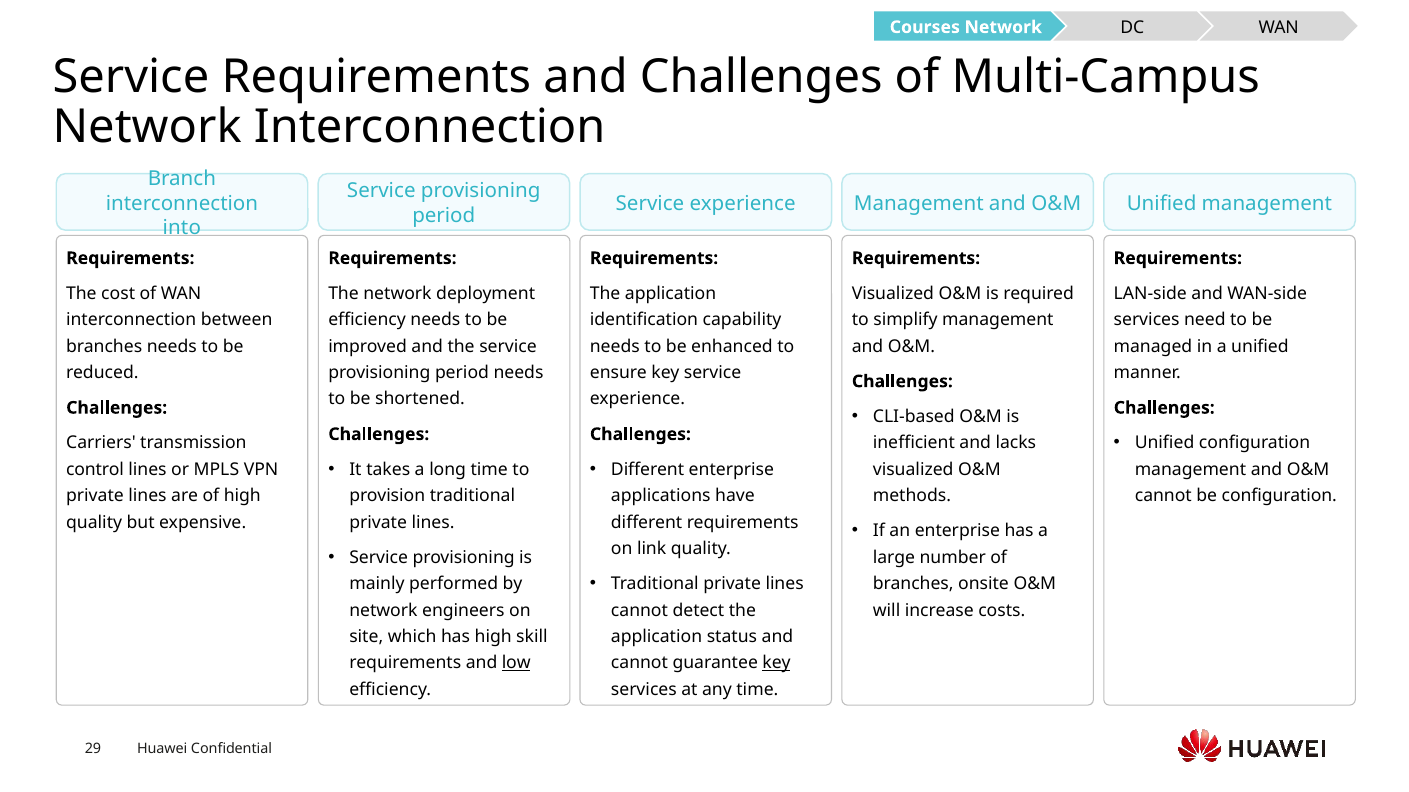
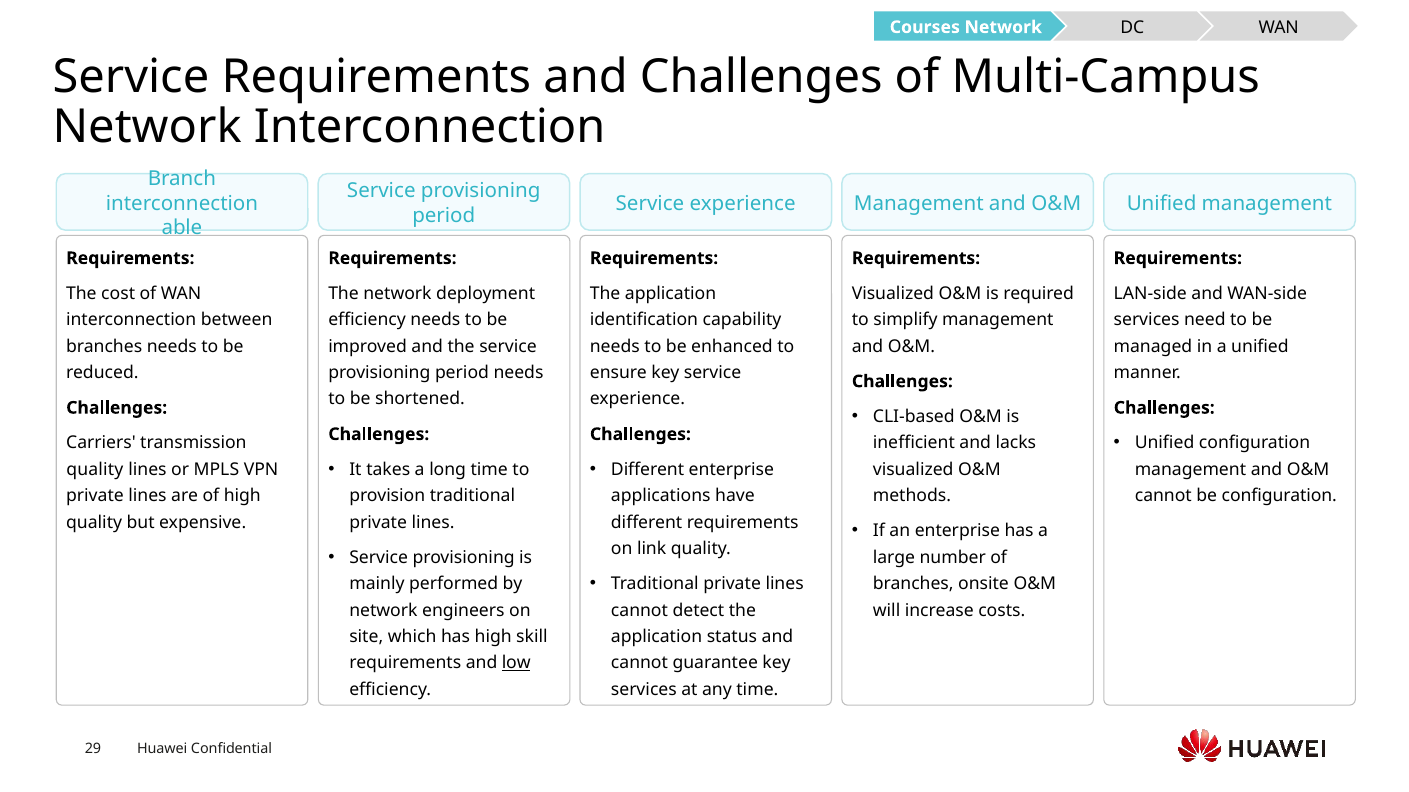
into: into -> able
control at (95, 470): control -> quality
key at (777, 664) underline: present -> none
